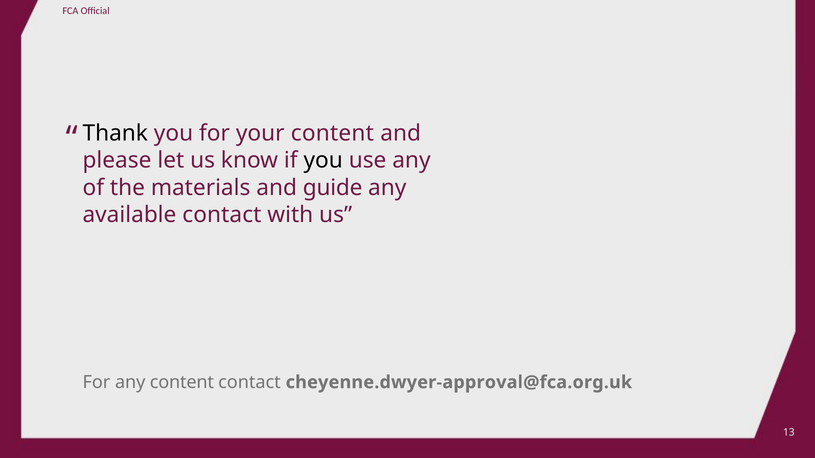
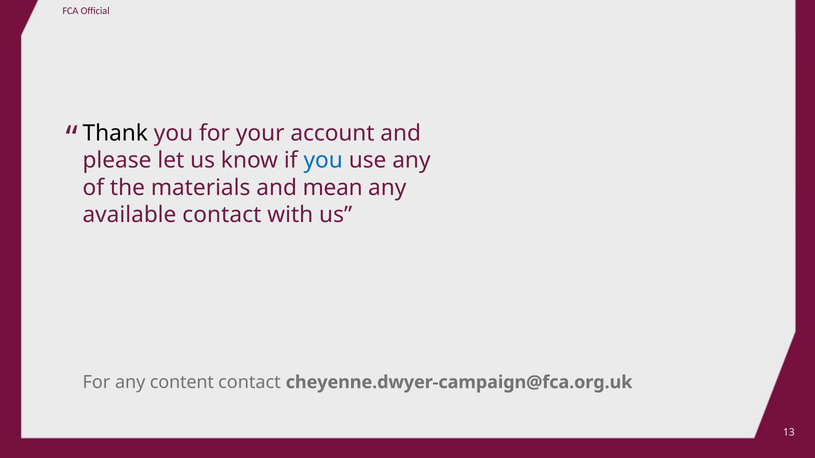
your content: content -> account
you at (323, 161) colour: black -> blue
guide: guide -> mean
cheyenne.dwyer-approval@fca.org.uk: cheyenne.dwyer-approval@fca.org.uk -> cheyenne.dwyer-campaign@fca.org.uk
